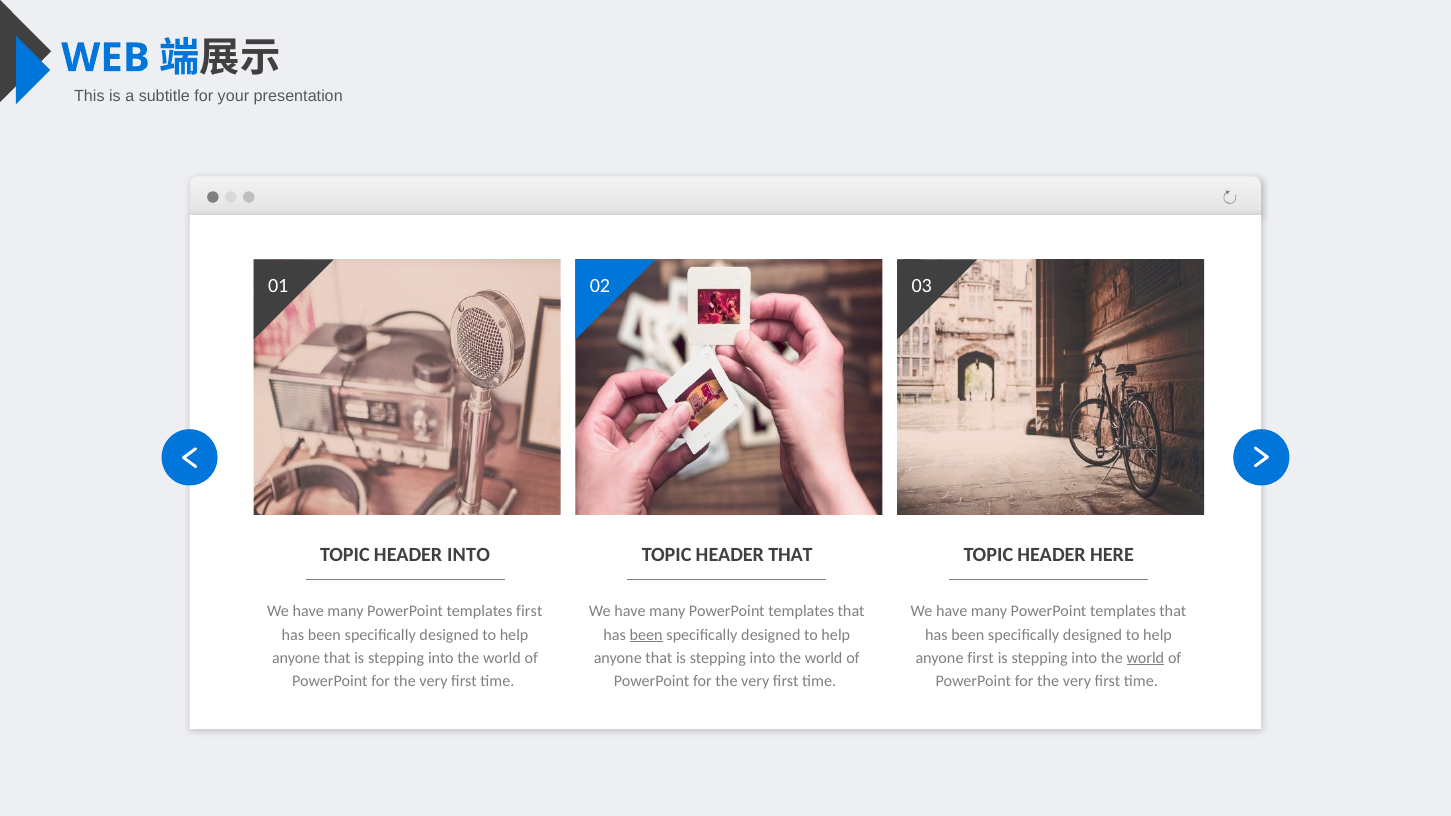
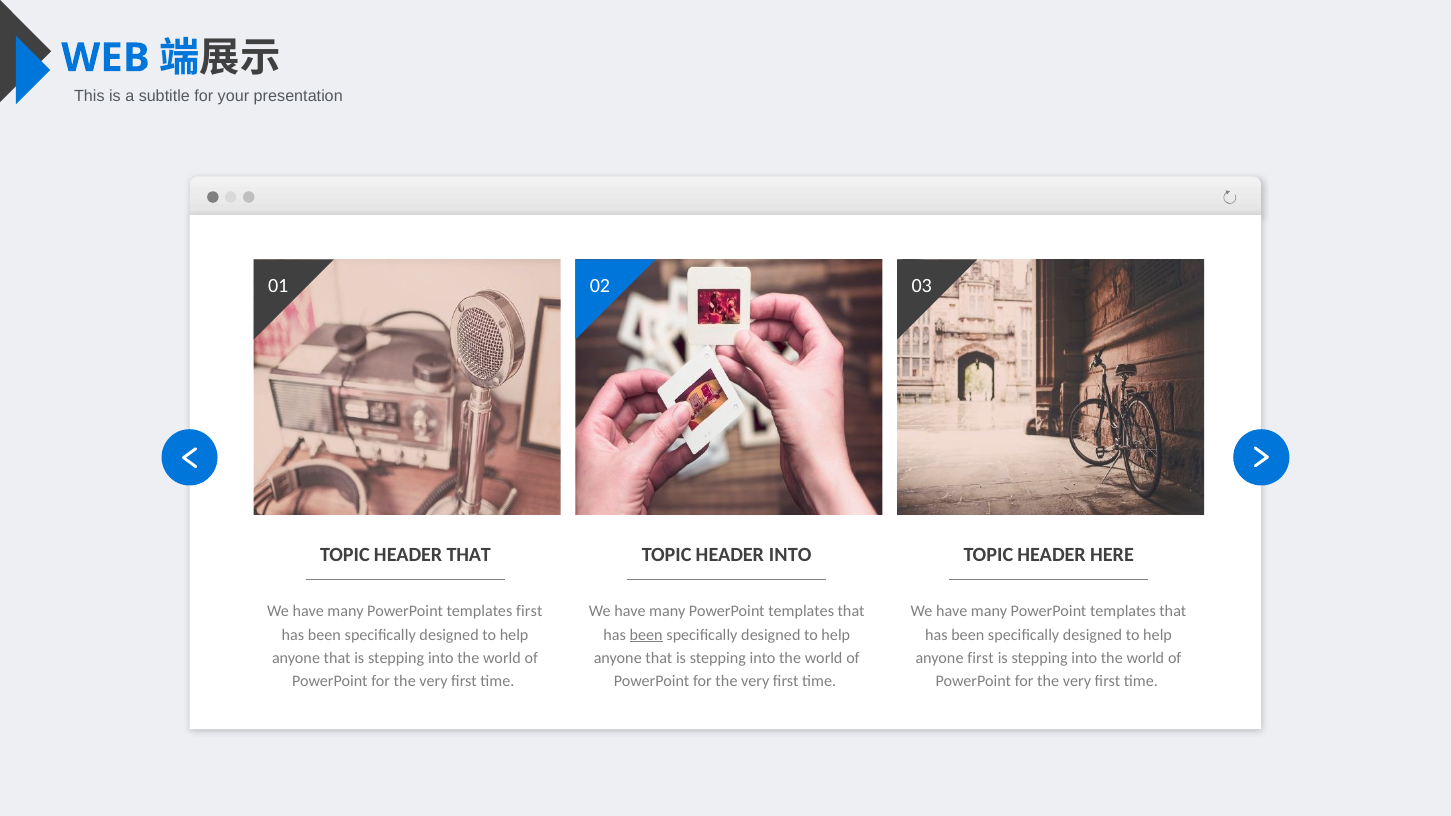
HEADER INTO: INTO -> THAT
HEADER THAT: THAT -> INTO
world at (1145, 658) underline: present -> none
